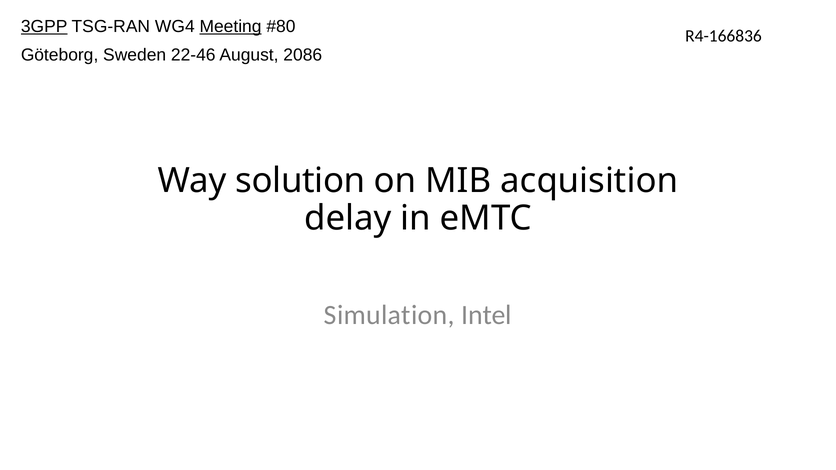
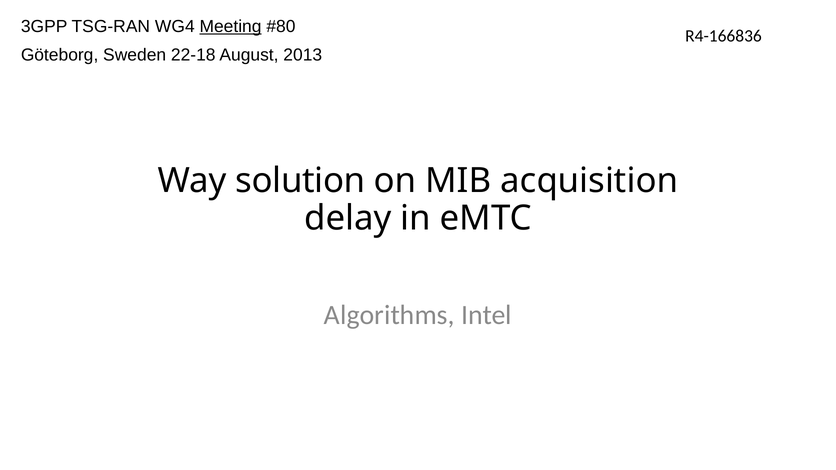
3GPP underline: present -> none
22-46: 22-46 -> 22-18
2086: 2086 -> 2013
Simulation: Simulation -> Algorithms
